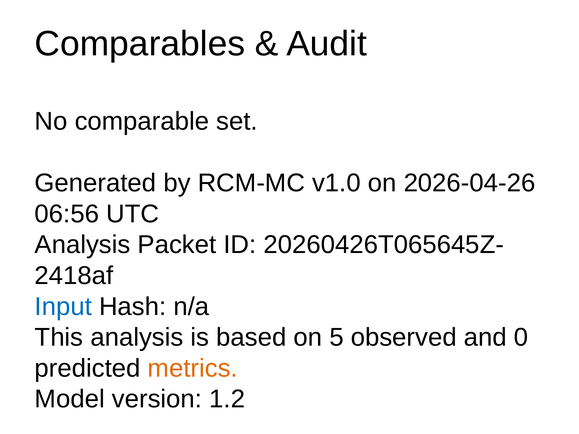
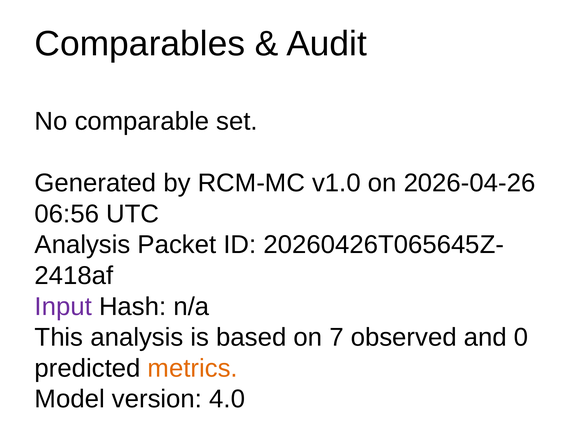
Input colour: blue -> purple
5: 5 -> 7
1.2: 1.2 -> 4.0
